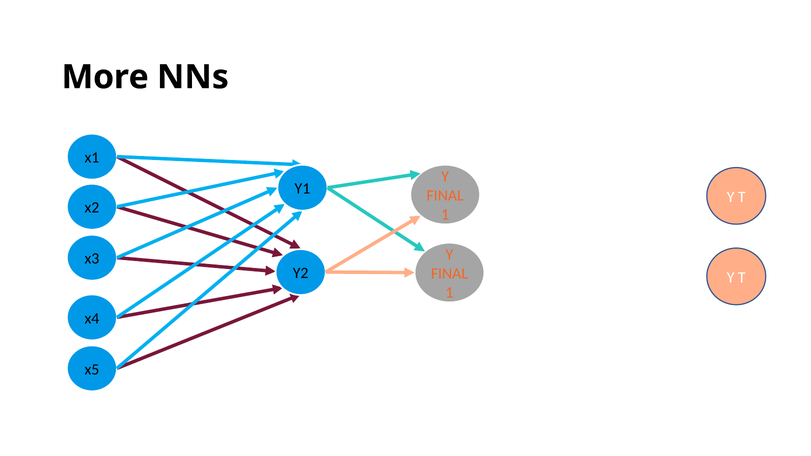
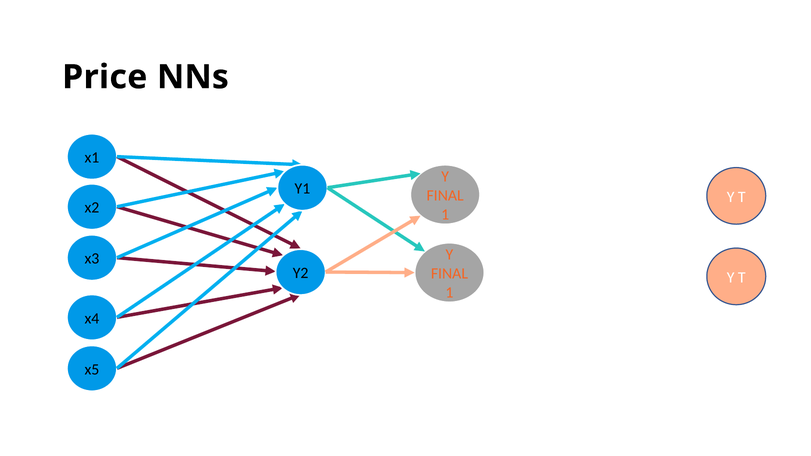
More: More -> Price
